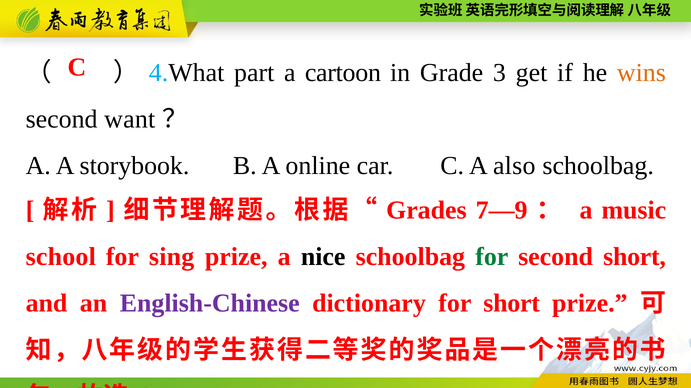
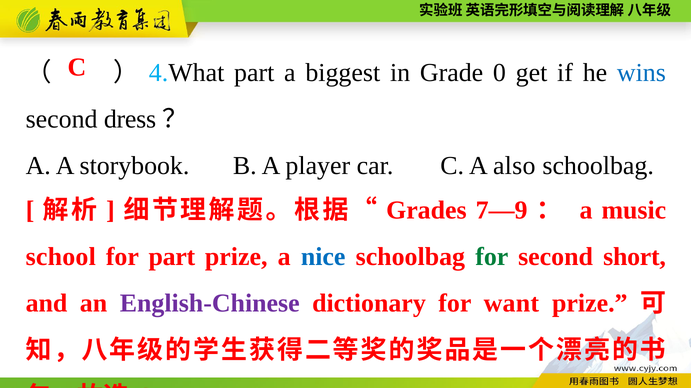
cartoon: cartoon -> biggest
3: 3 -> 0
wins colour: orange -> blue
want: want -> dress
online: online -> player
for sing: sing -> part
nice colour: black -> blue
for short: short -> want
